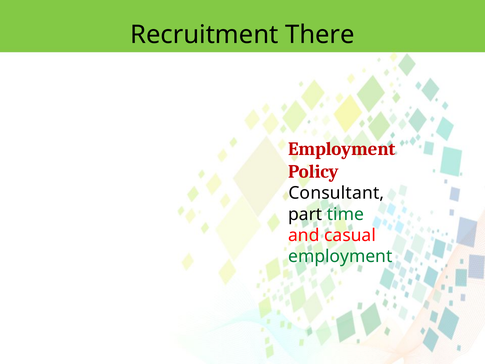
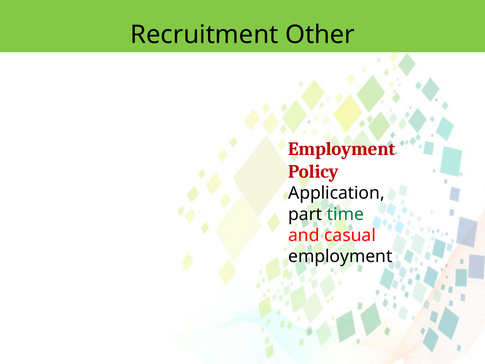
There: There -> Other
Consultant: Consultant -> Application
employment at (340, 256) colour: green -> black
